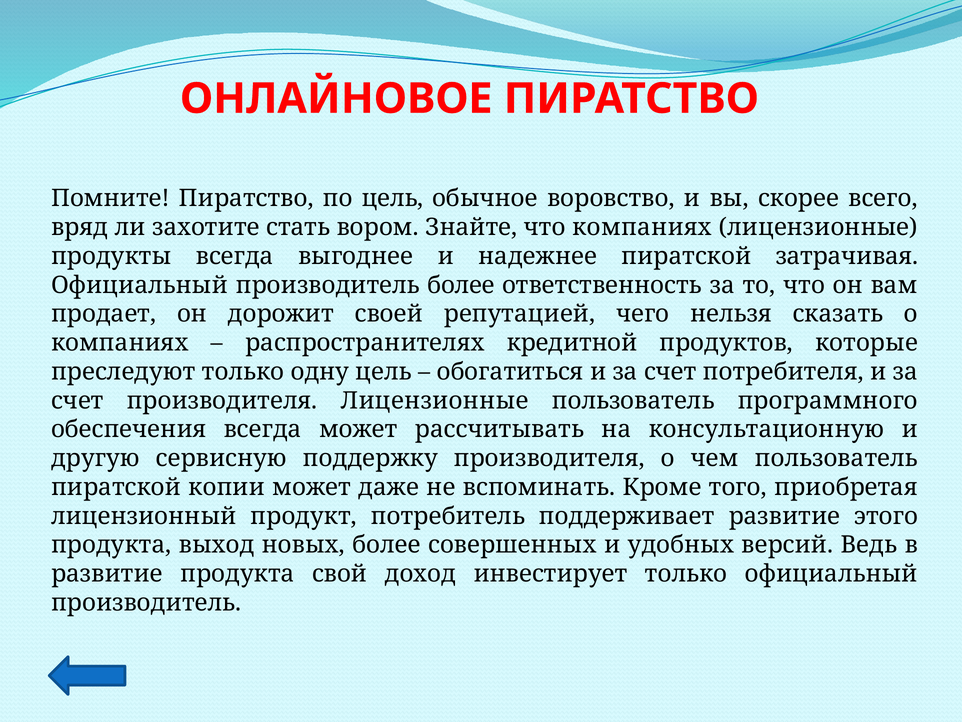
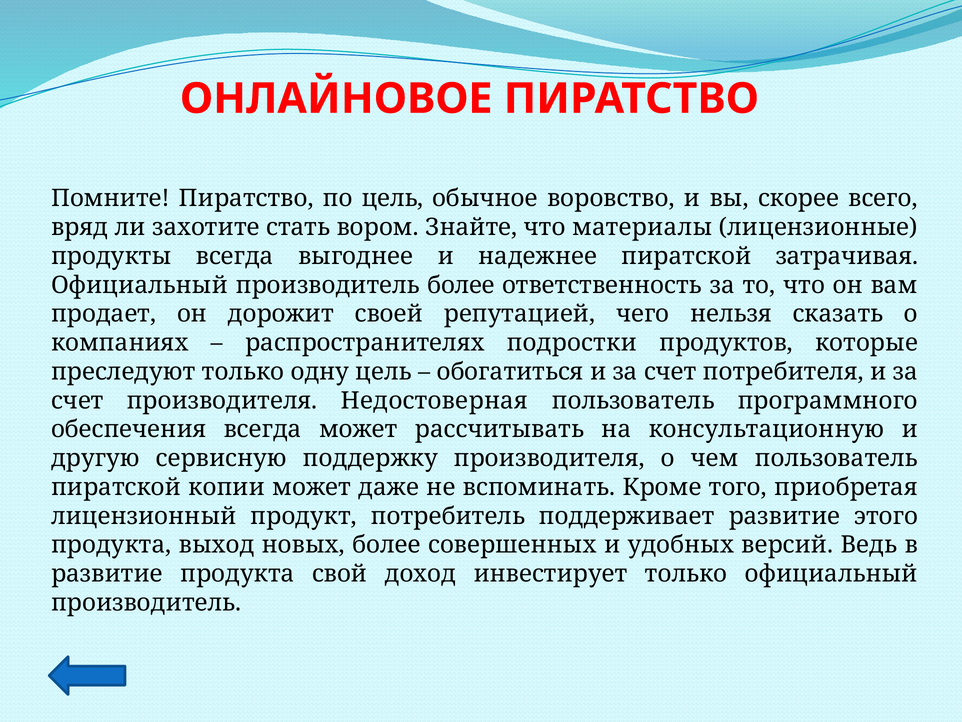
что компаниях: компаниях -> материалы
кредитной: кредитной -> подростки
производителя Лицензионные: Лицензионные -> Недостоверная
